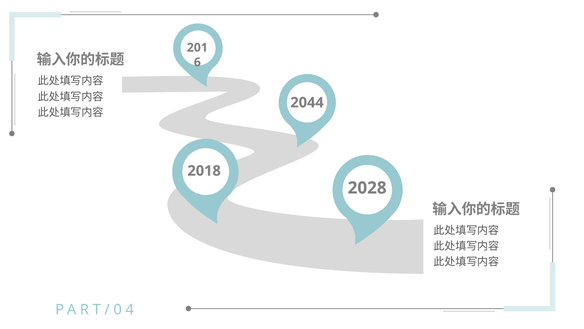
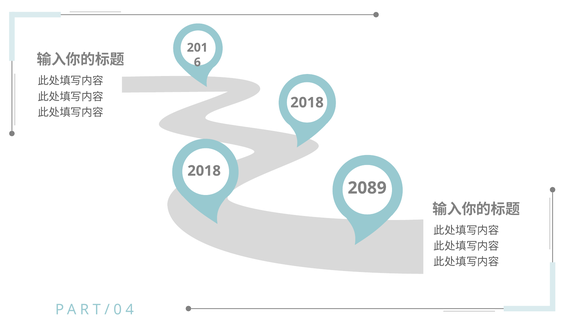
2044 at (307, 102): 2044 -> 2018
2028: 2028 -> 2089
